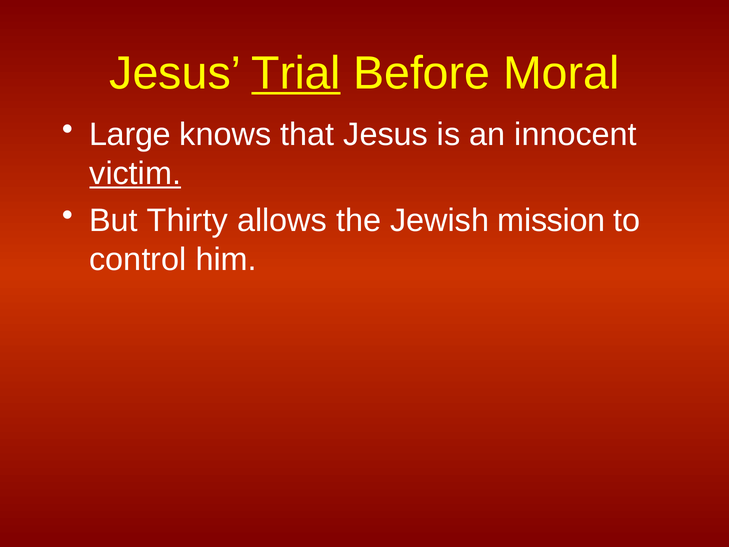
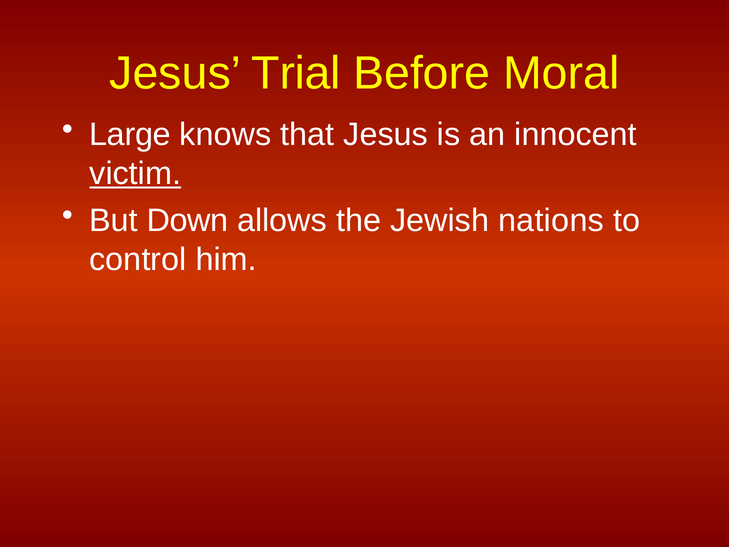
Trial underline: present -> none
Thirty: Thirty -> Down
mission: mission -> nations
